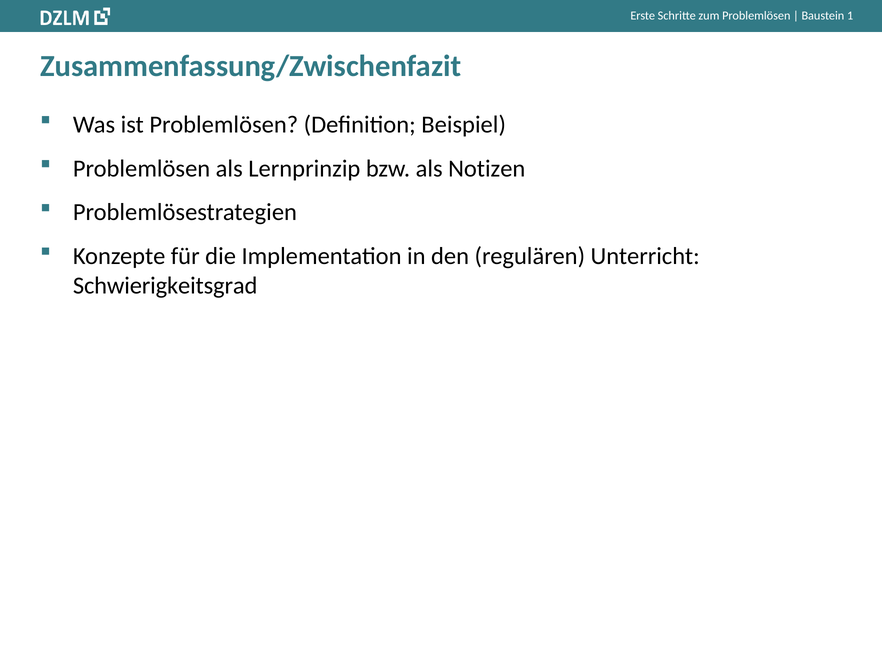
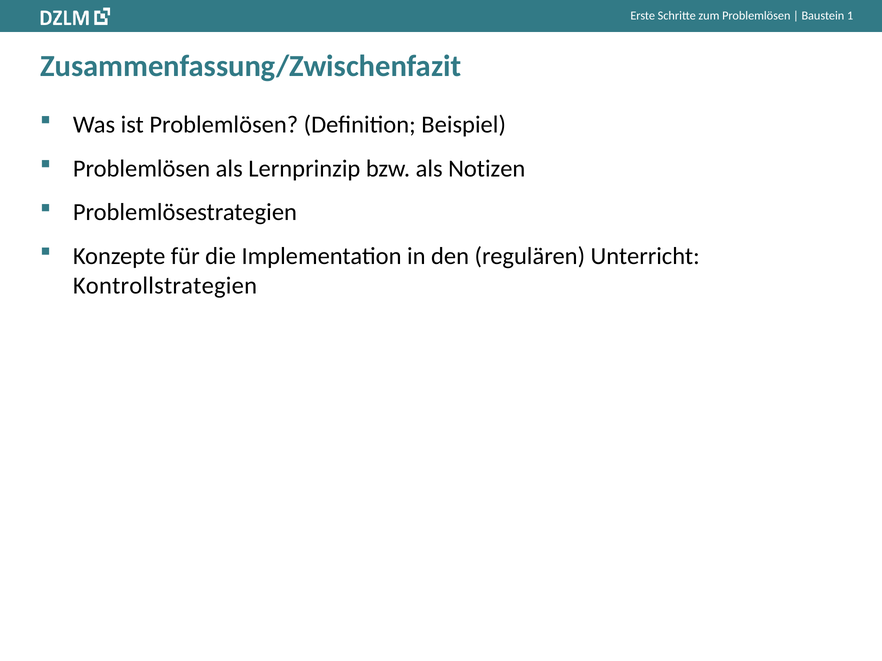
Schwierigkeitsgrad: Schwierigkeitsgrad -> Kontrollstrategien
